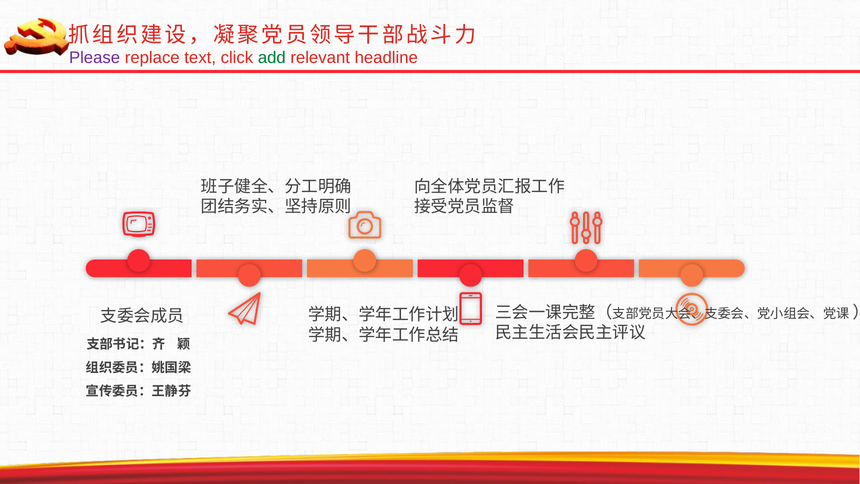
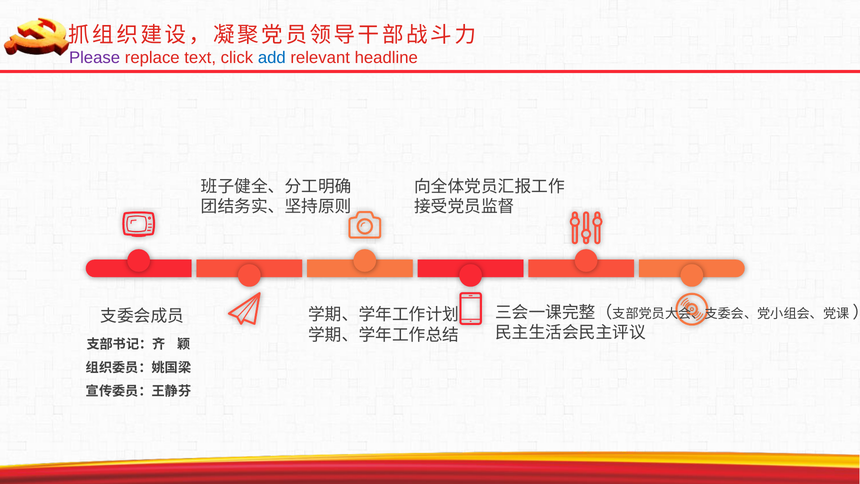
add colour: green -> blue
